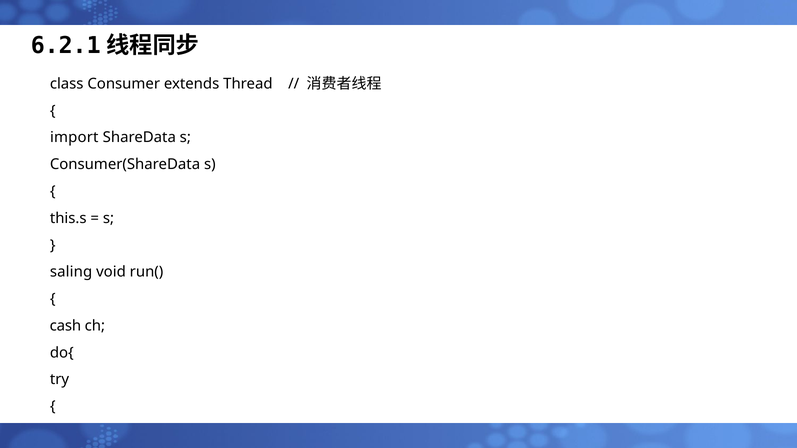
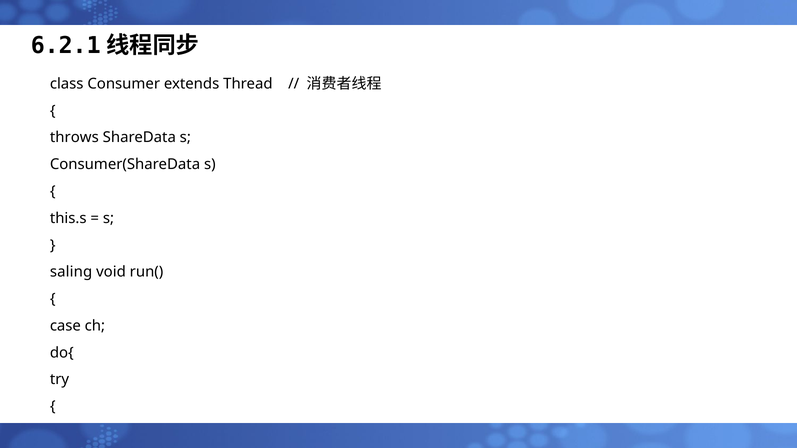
import: import -> throws
cash: cash -> case
